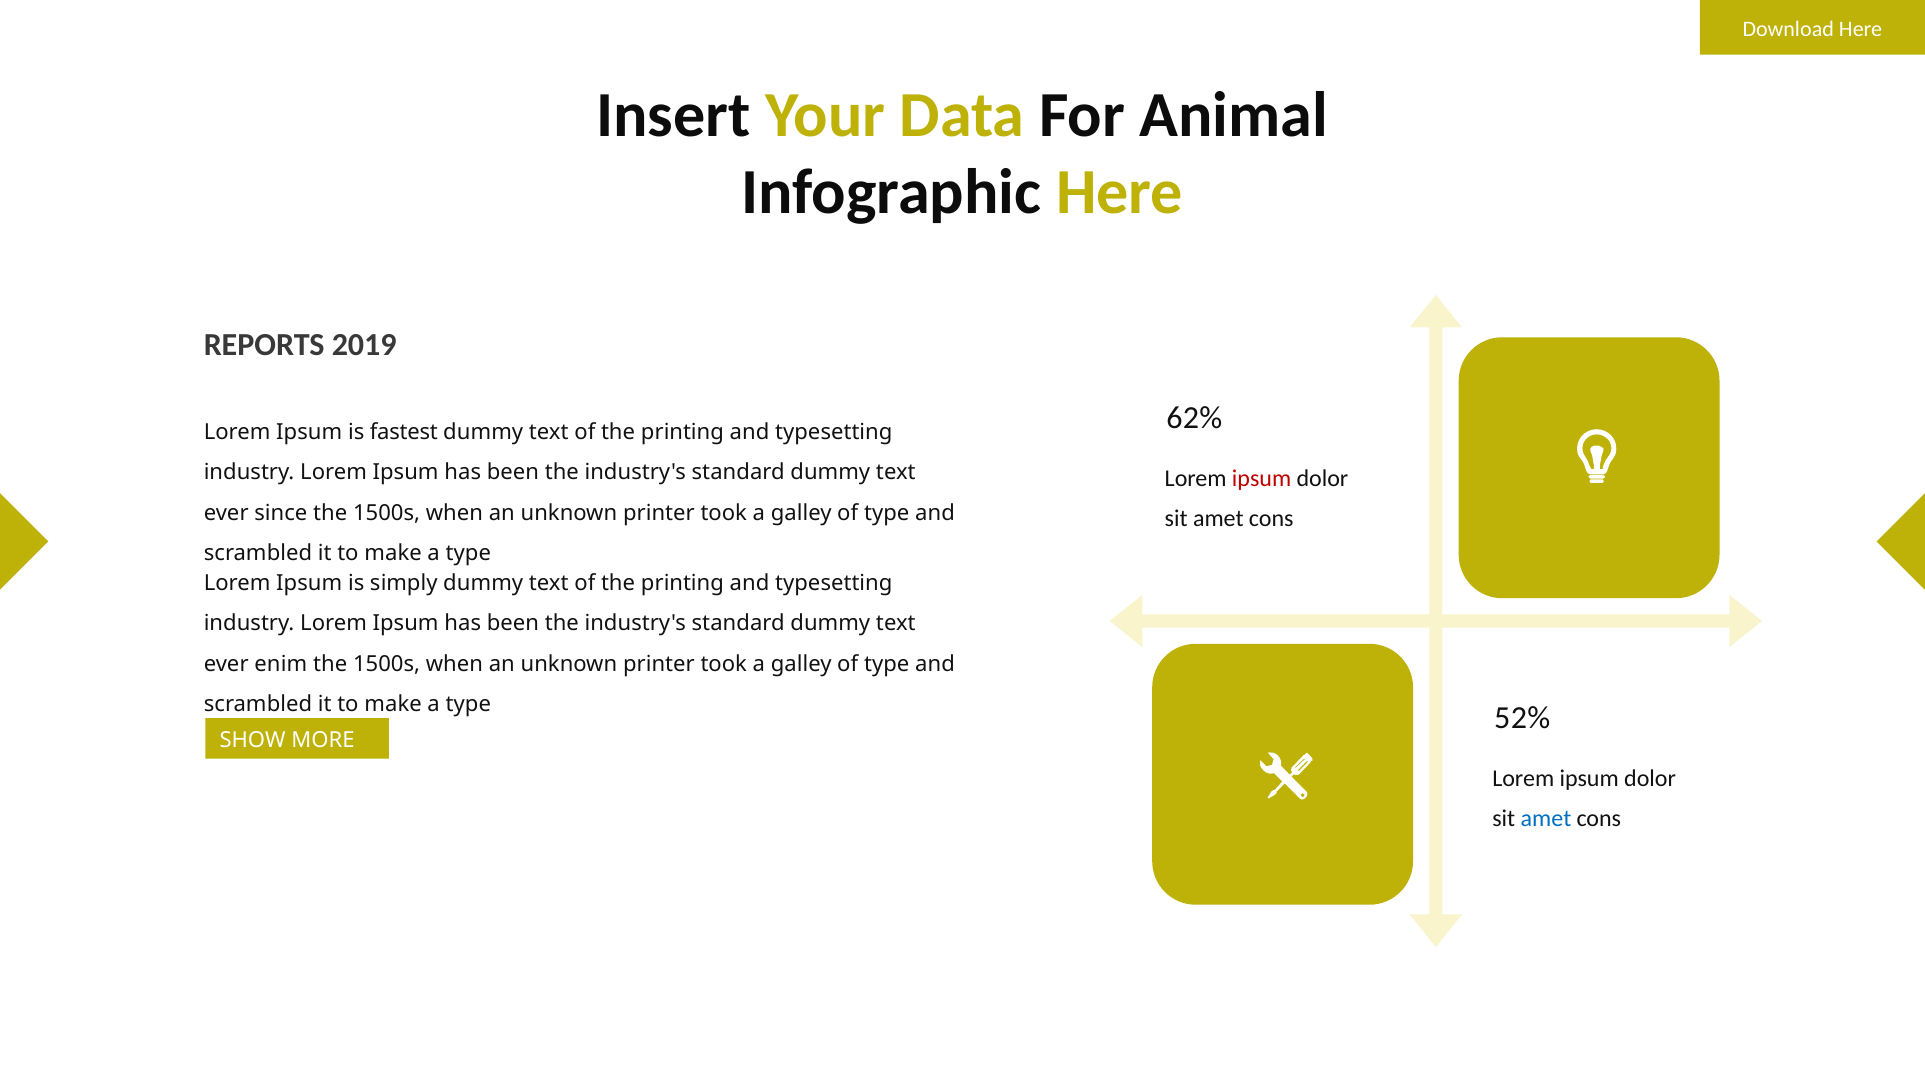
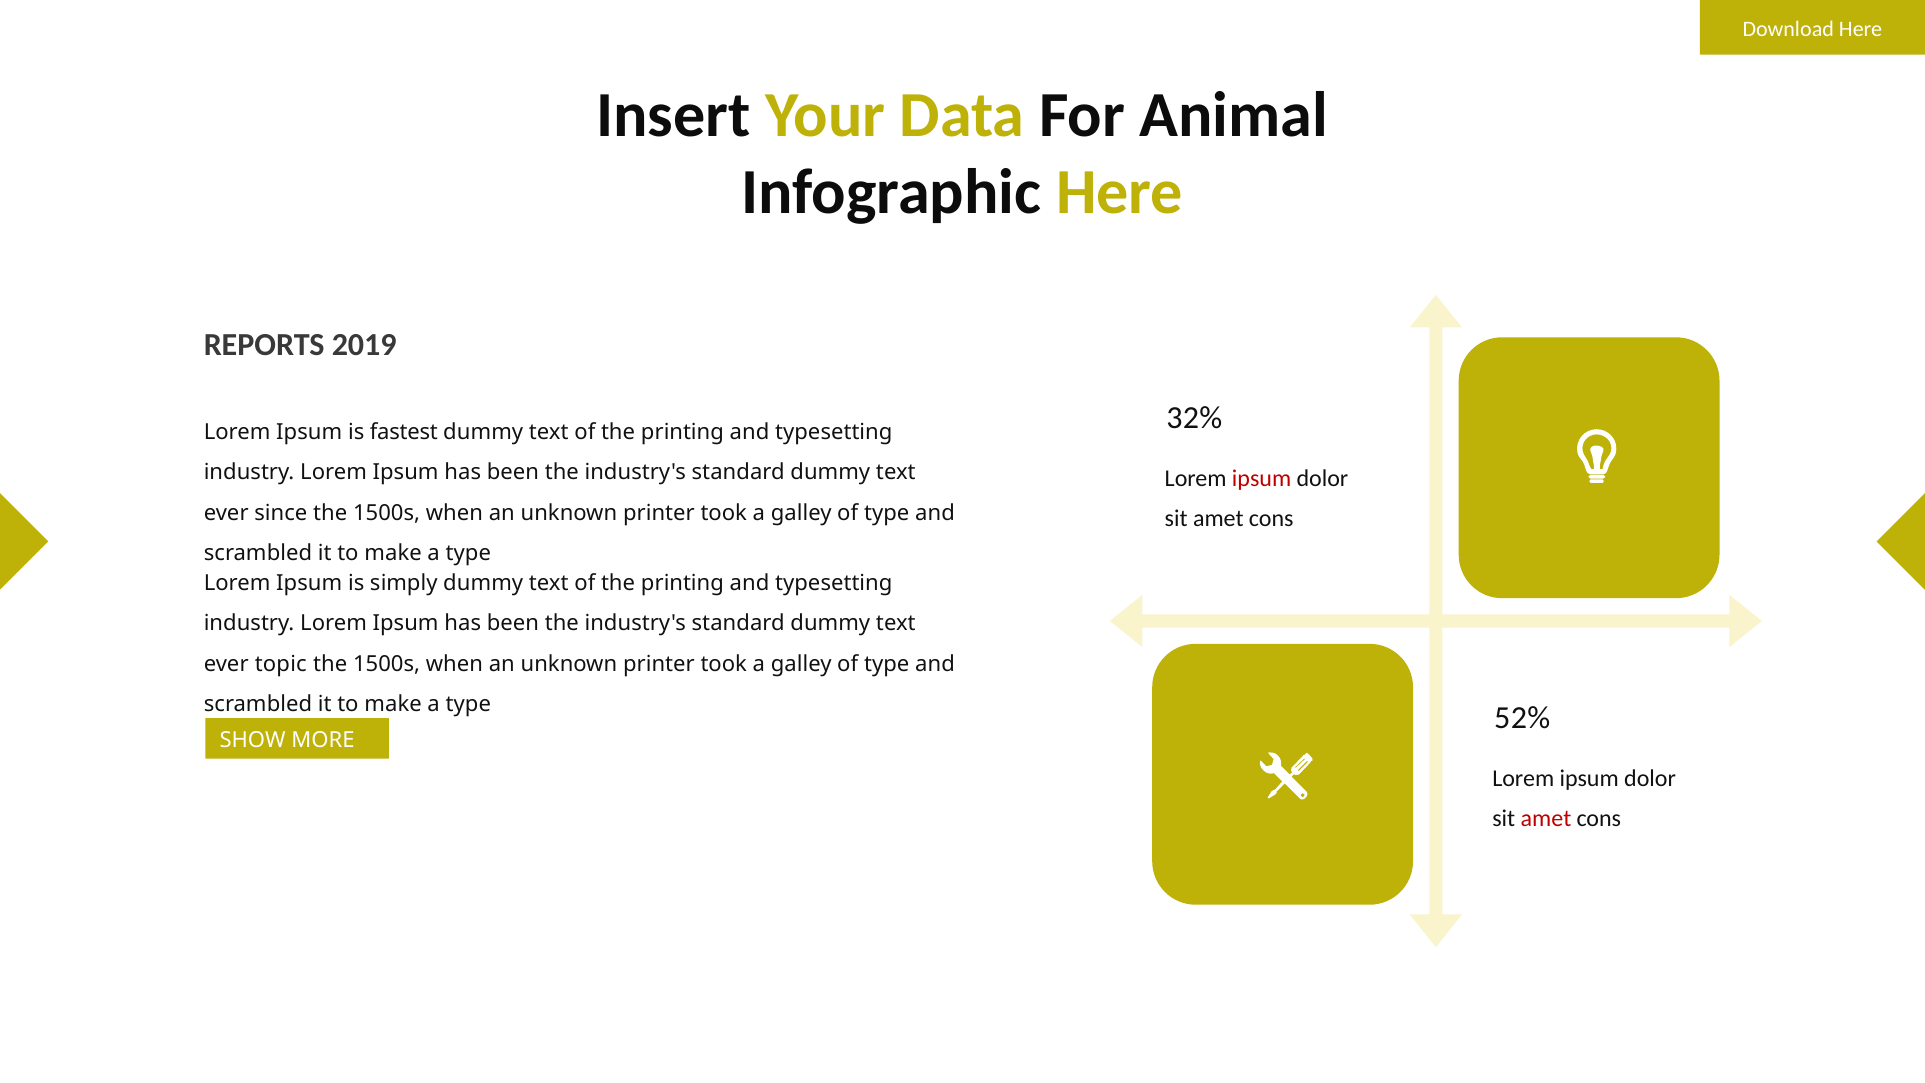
62%: 62% -> 32%
enim: enim -> topic
amet at (1546, 819) colour: blue -> red
